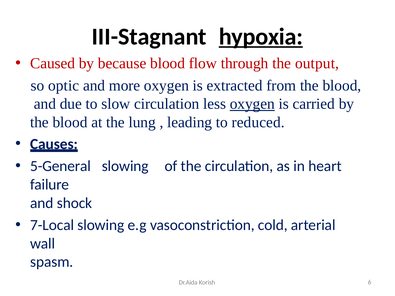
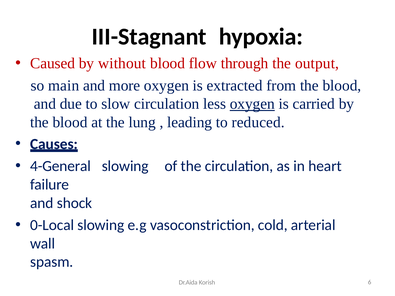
hypoxia underline: present -> none
because: because -> without
optic: optic -> main
5-General: 5-General -> 4-General
7-Local: 7-Local -> 0-Local
